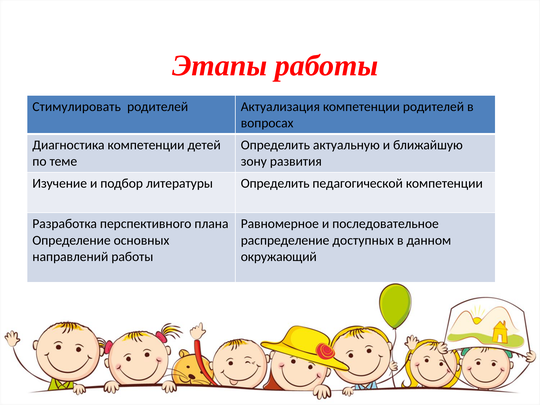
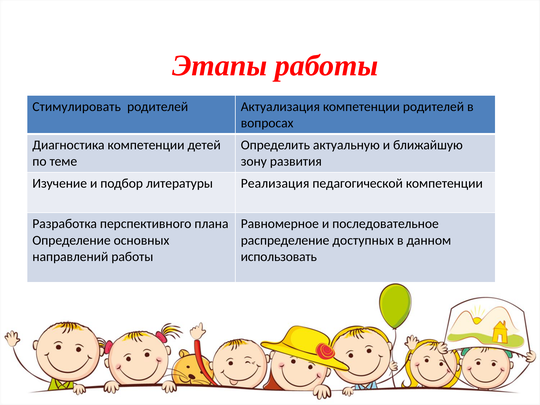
литературы Определить: Определить -> Реализация
окружающий: окружающий -> использовать
